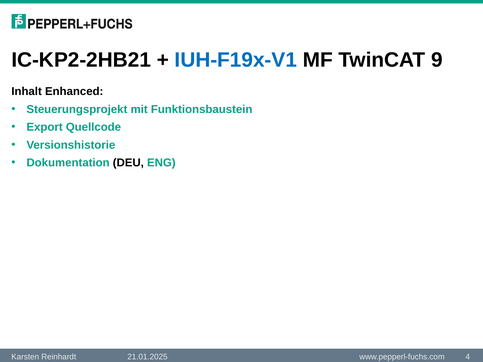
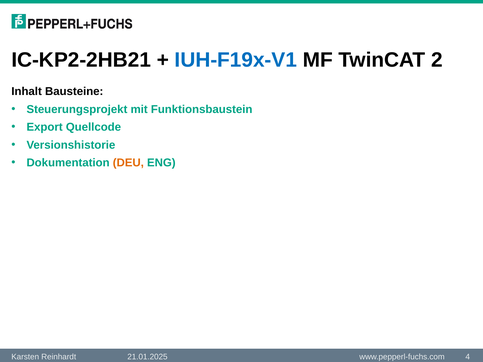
9: 9 -> 2
Enhanced: Enhanced -> Bausteine
DEU colour: black -> orange
